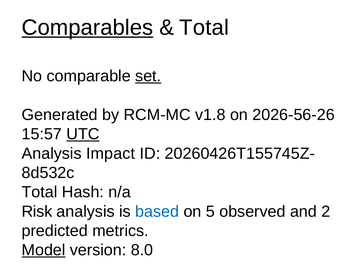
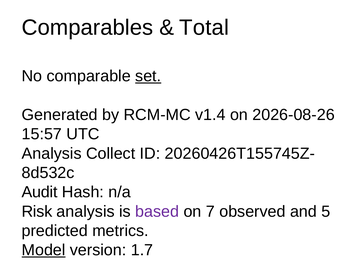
Comparables underline: present -> none
v1.8: v1.8 -> v1.4
2026-56-26: 2026-56-26 -> 2026-08-26
UTC underline: present -> none
Impact: Impact -> Collect
Total at (40, 192): Total -> Audit
based colour: blue -> purple
5: 5 -> 7
2: 2 -> 5
8.0: 8.0 -> 1.7
